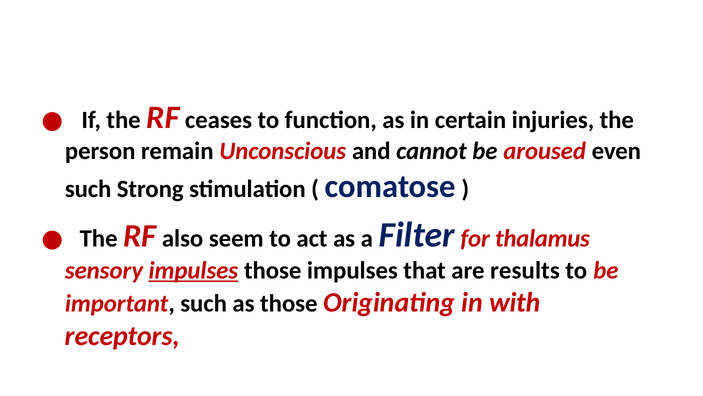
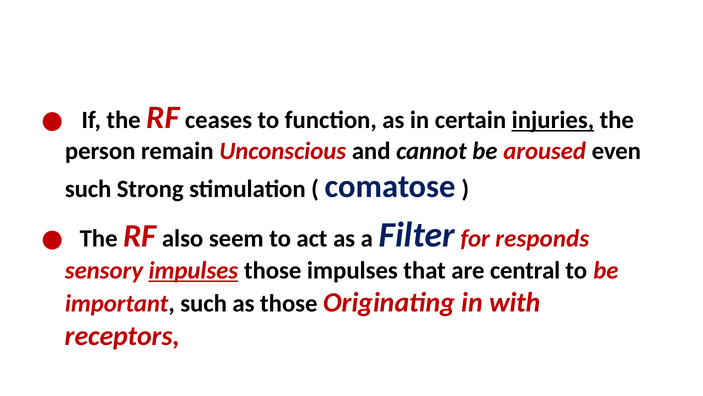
injuries underline: none -> present
thalamus: thalamus -> responds
results: results -> central
